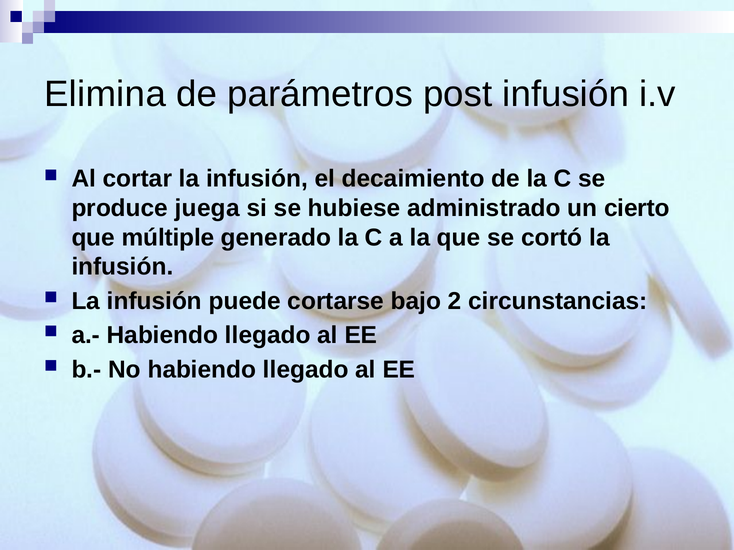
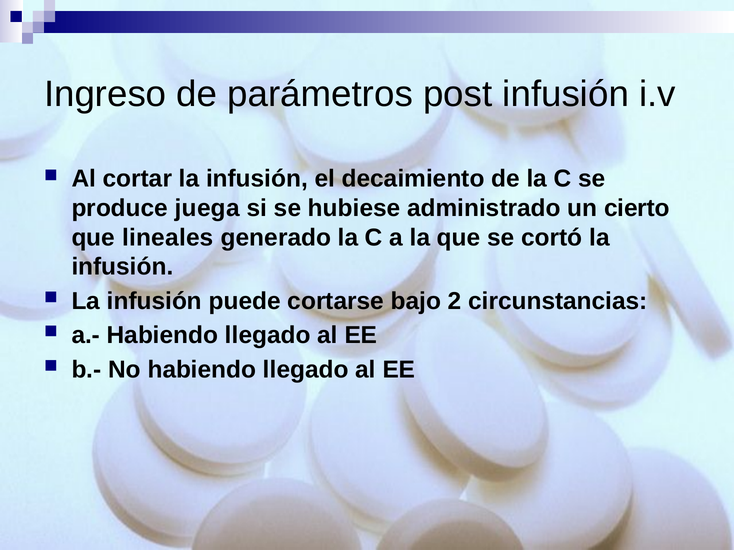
Elimina: Elimina -> Ingreso
múltiple: múltiple -> lineales
